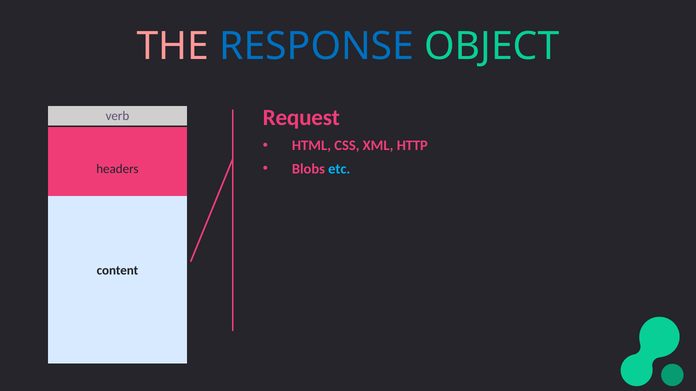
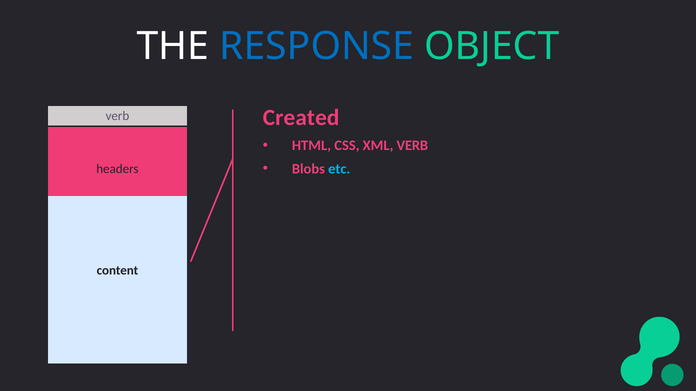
THE colour: pink -> white
Request: Request -> Created
XML HTTP: HTTP -> VERB
